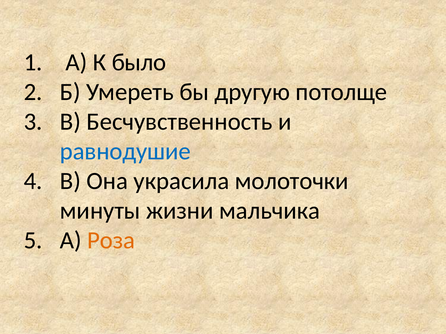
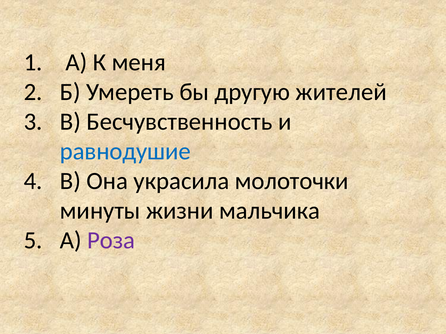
было: было -> меня
потолще: потолще -> жителей
Роза colour: orange -> purple
